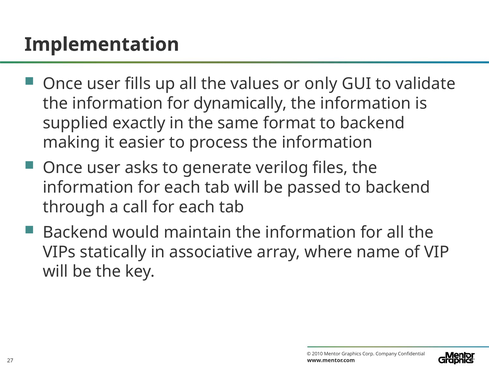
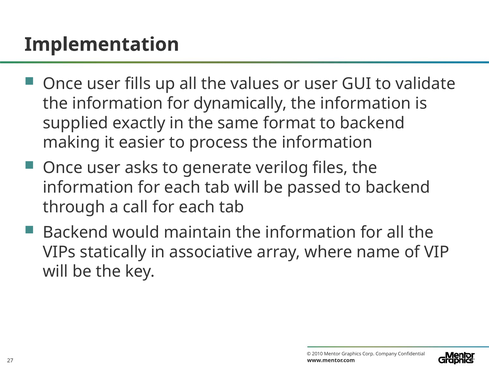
or only: only -> user
